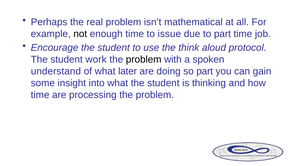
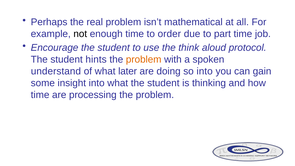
issue: issue -> order
work: work -> hints
problem at (144, 60) colour: black -> orange
so part: part -> into
